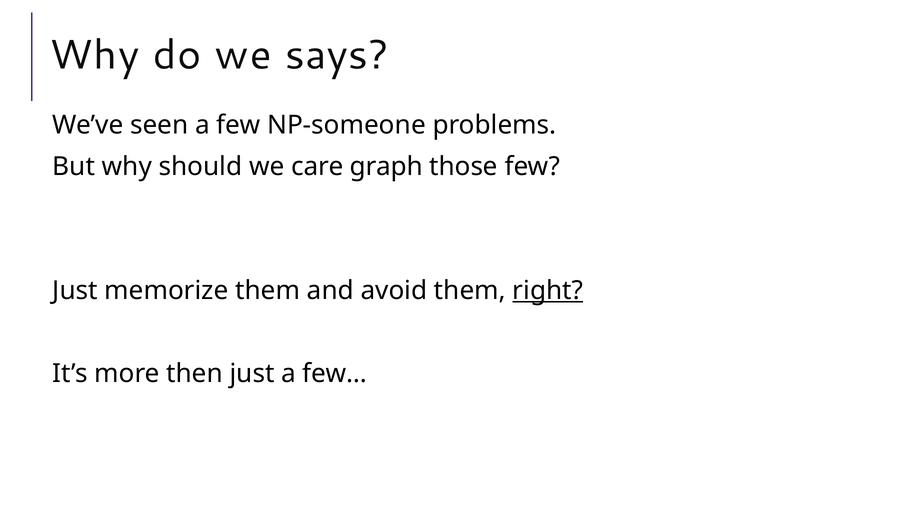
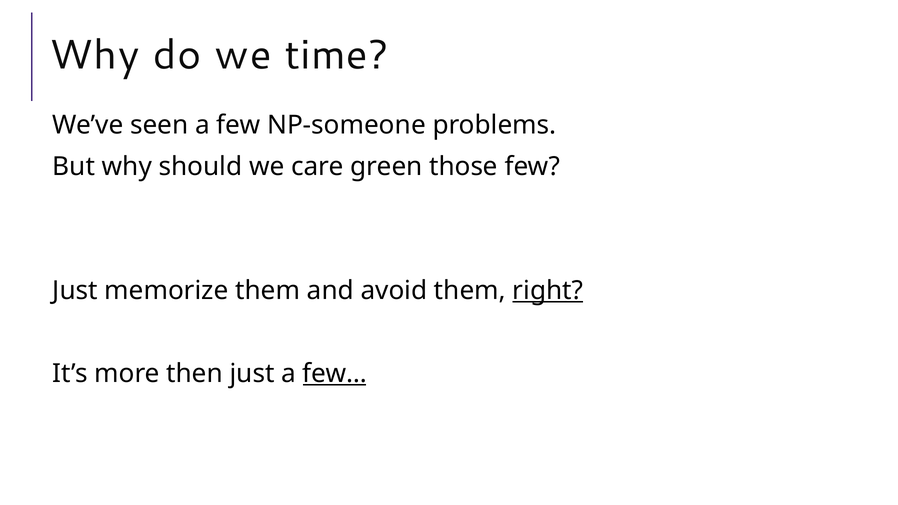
says: says -> time
graph: graph -> green
few… underline: none -> present
